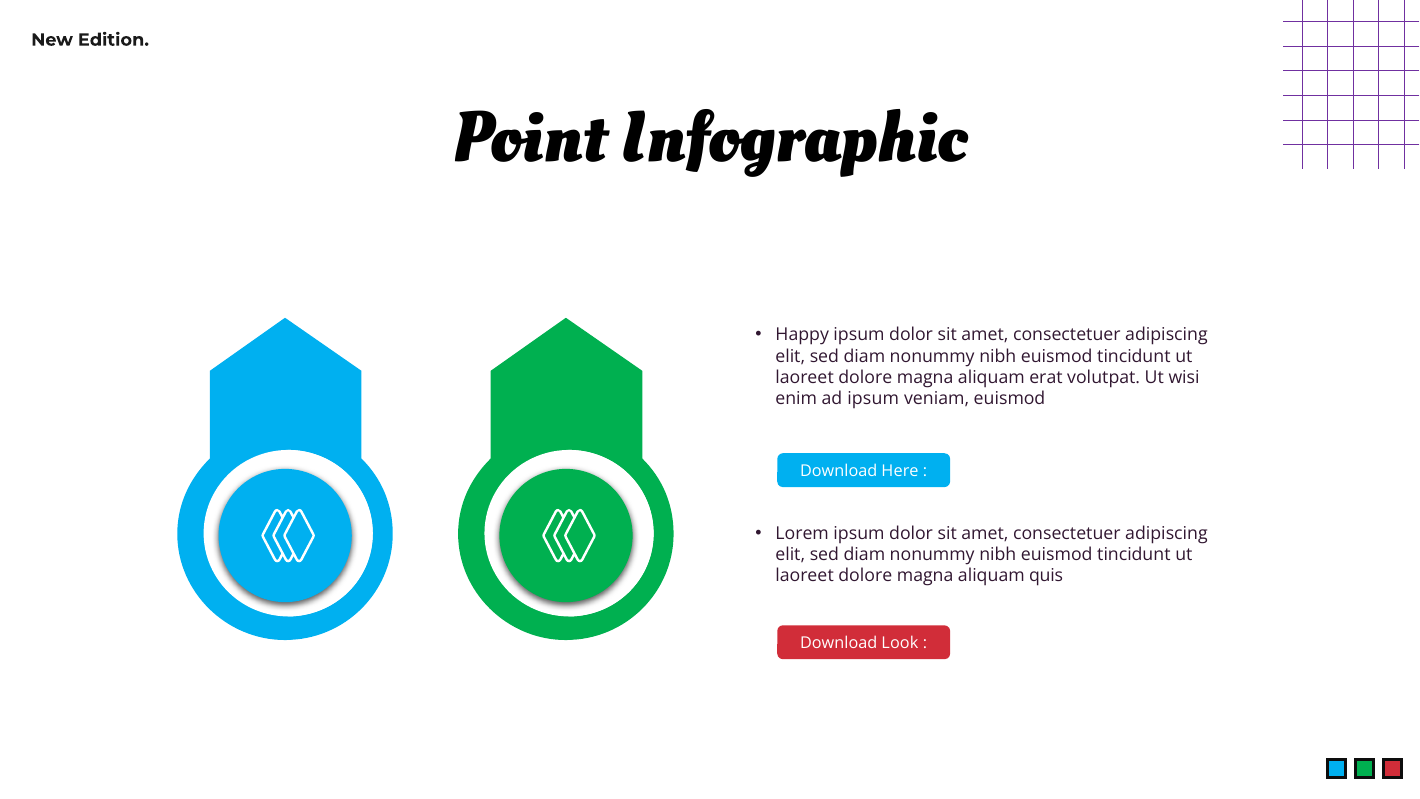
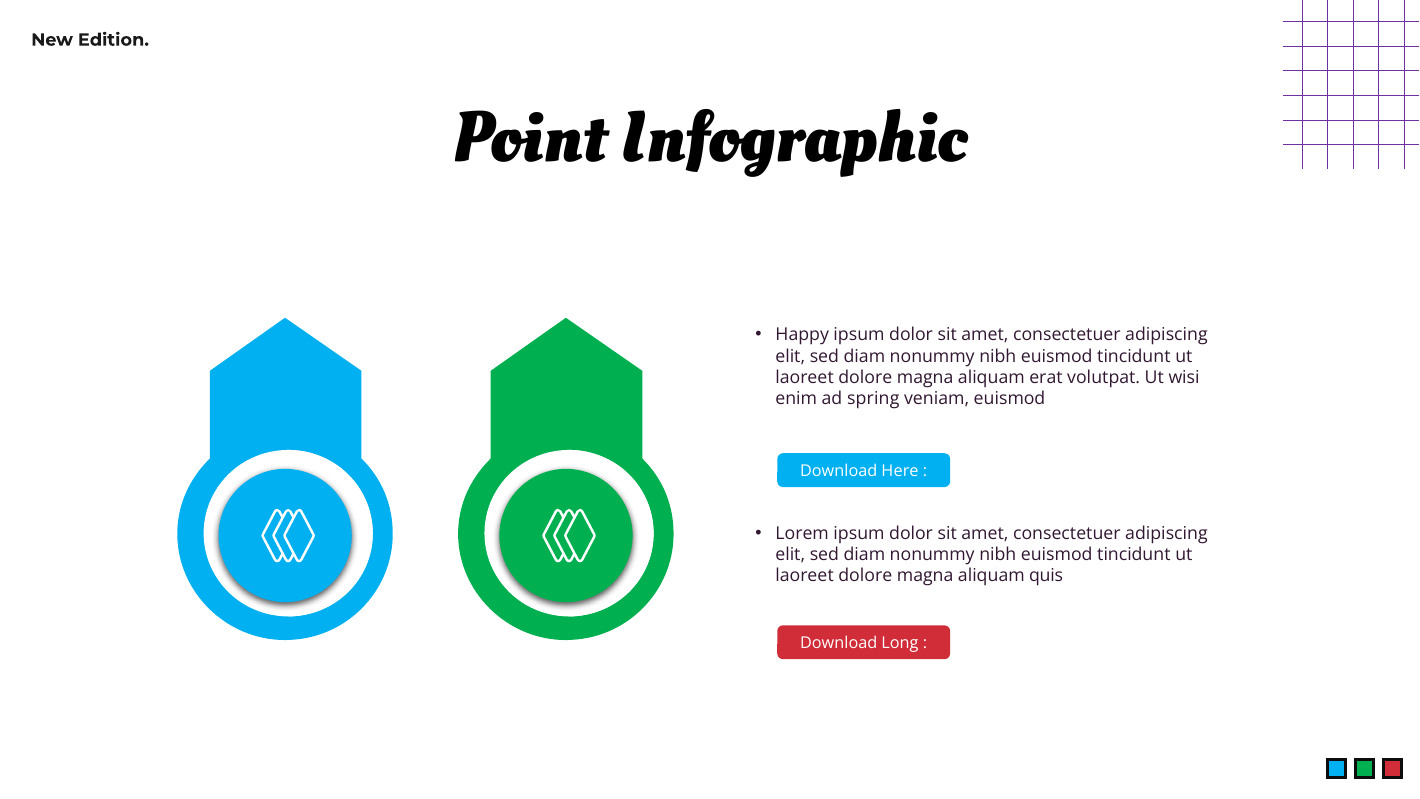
ad ipsum: ipsum -> spring
Look: Look -> Long
